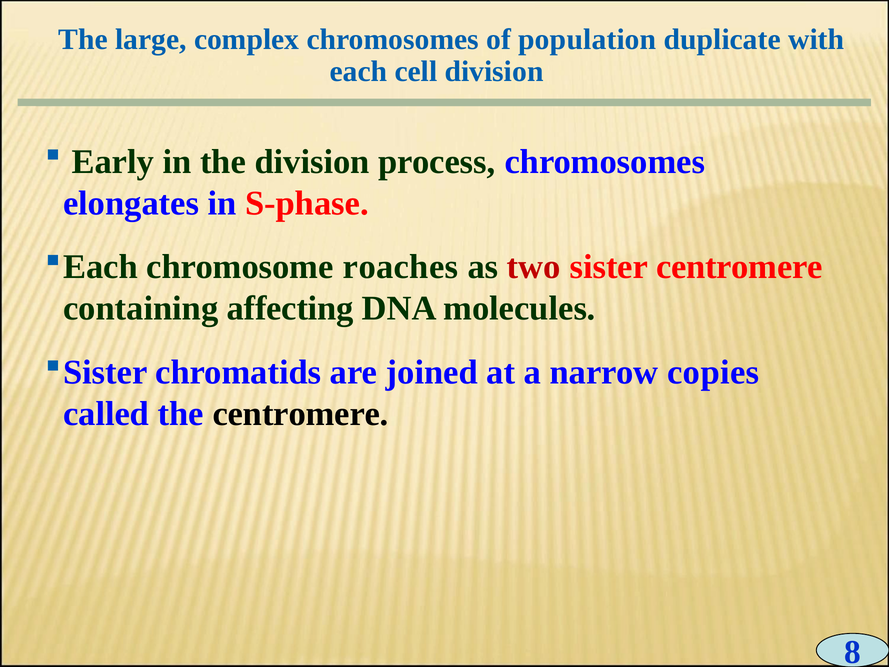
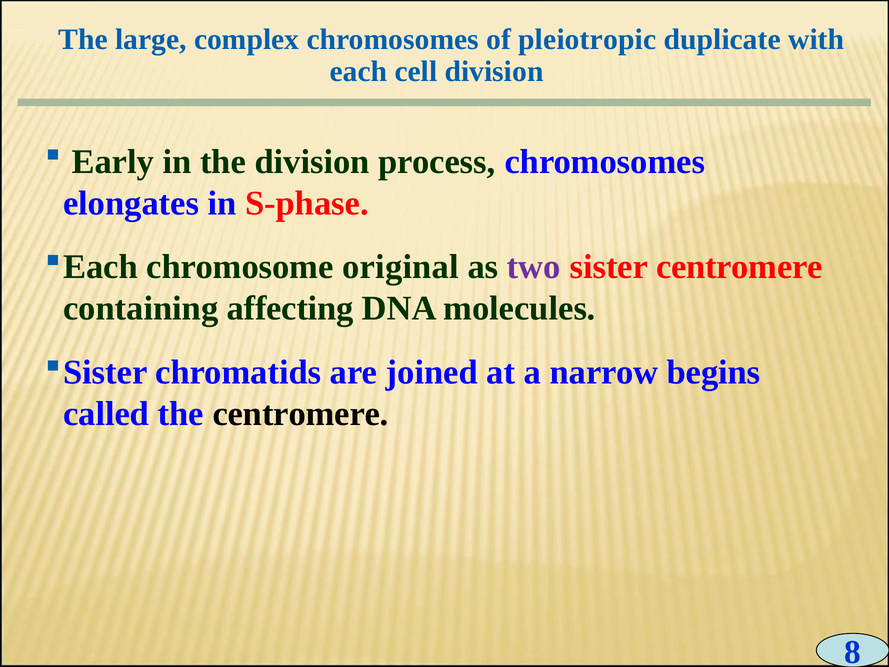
population: population -> pleiotropic
roaches: roaches -> original
two colour: red -> purple
copies: copies -> begins
